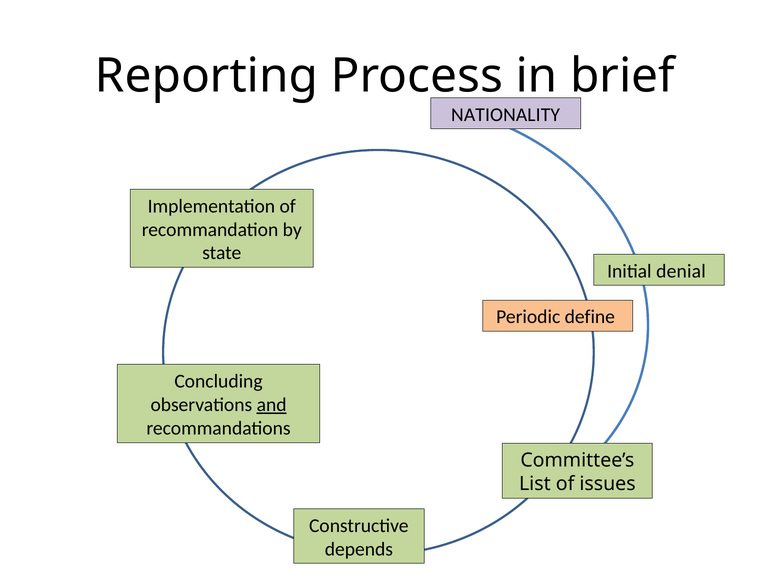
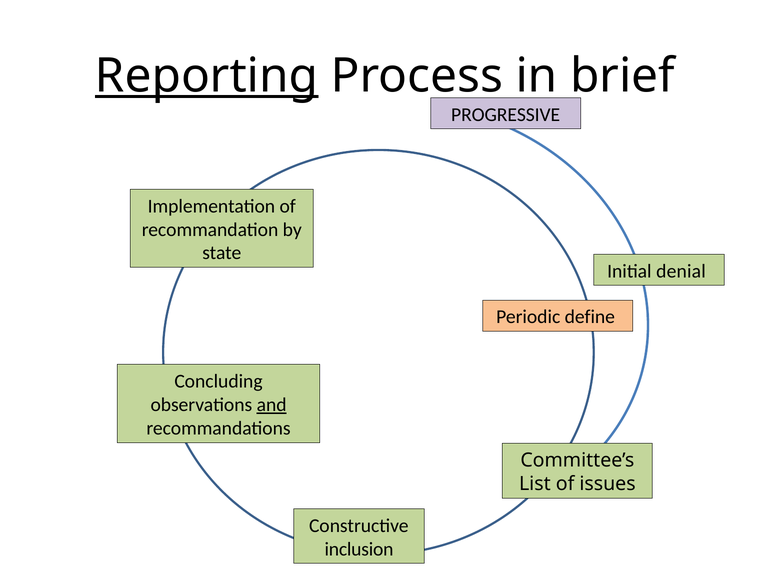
Reporting underline: none -> present
NATIONALITY: NATIONALITY -> PROGRESSIVE
depends: depends -> inclusion
